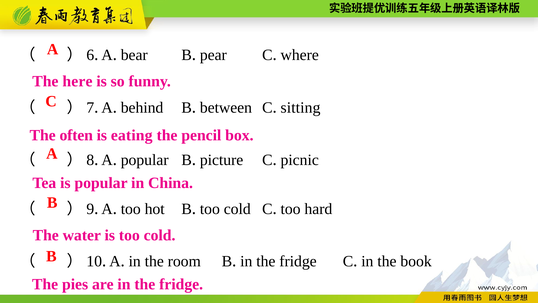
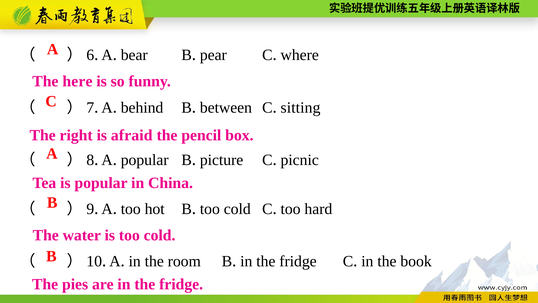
often: often -> right
eating: eating -> afraid
